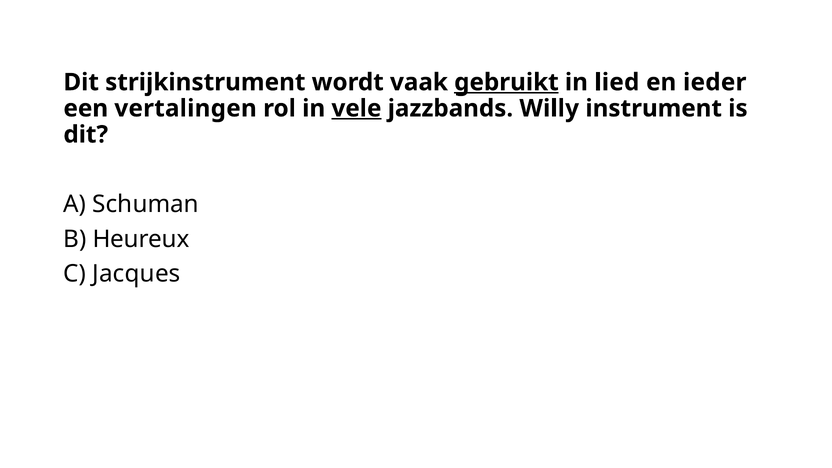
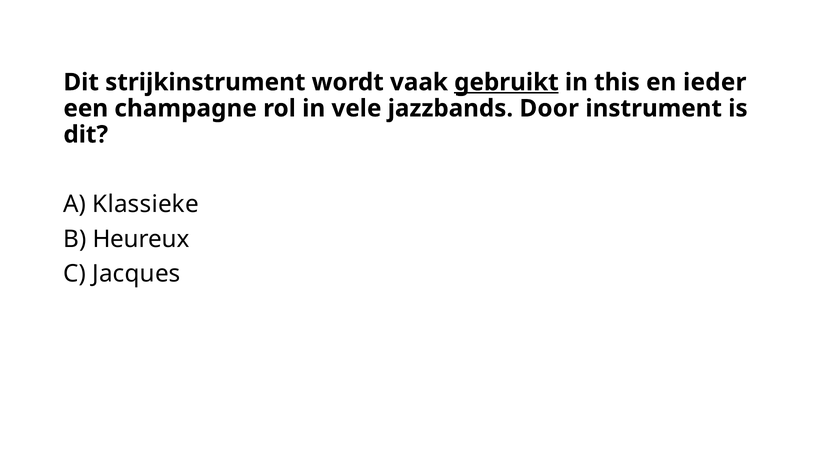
lied: lied -> this
vertalingen: vertalingen -> champagne
vele underline: present -> none
Willy: Willy -> Door
Schuman: Schuman -> Klassieke
